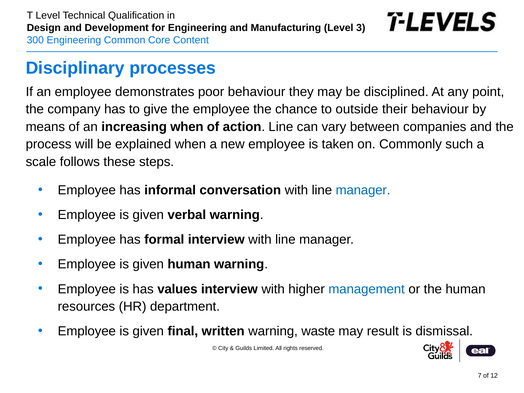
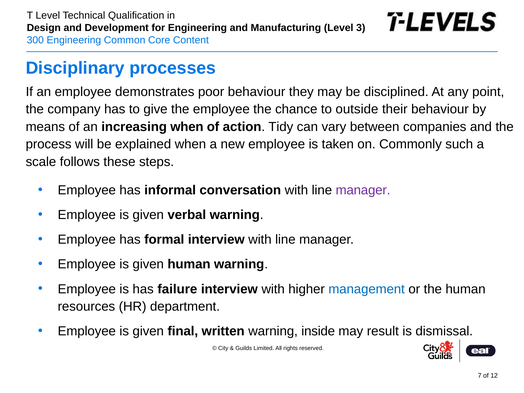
action Line: Line -> Tidy
manager at (363, 190) colour: blue -> purple
values: values -> failure
waste: waste -> inside
